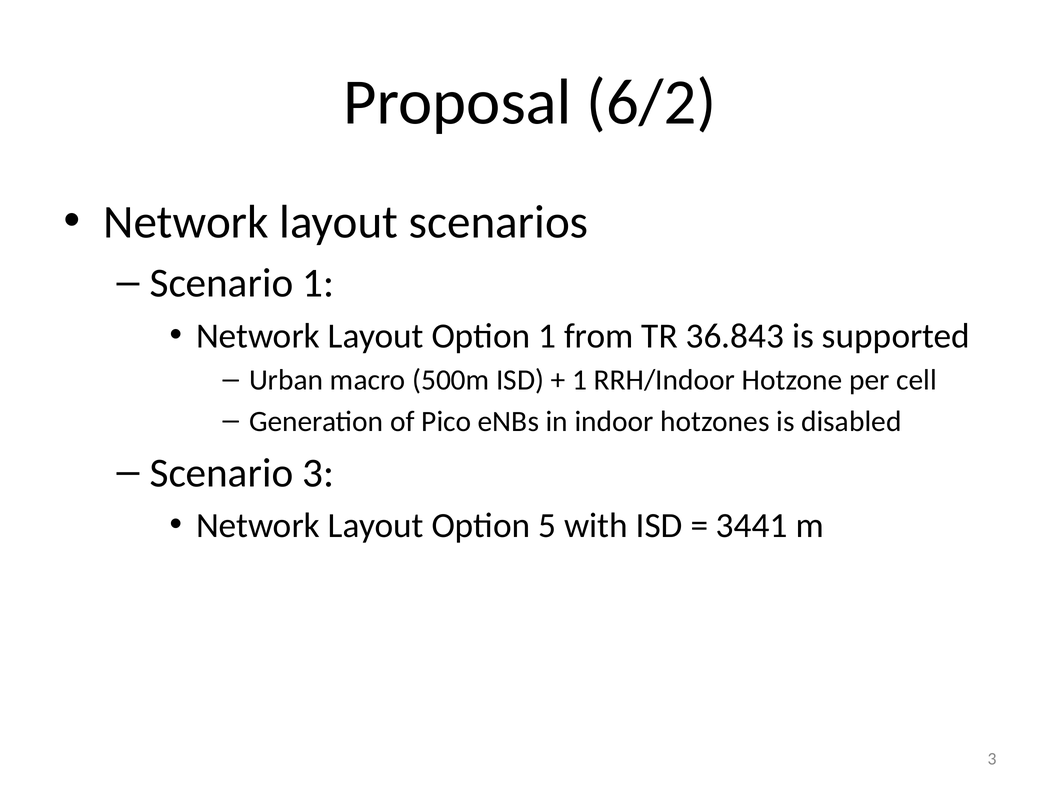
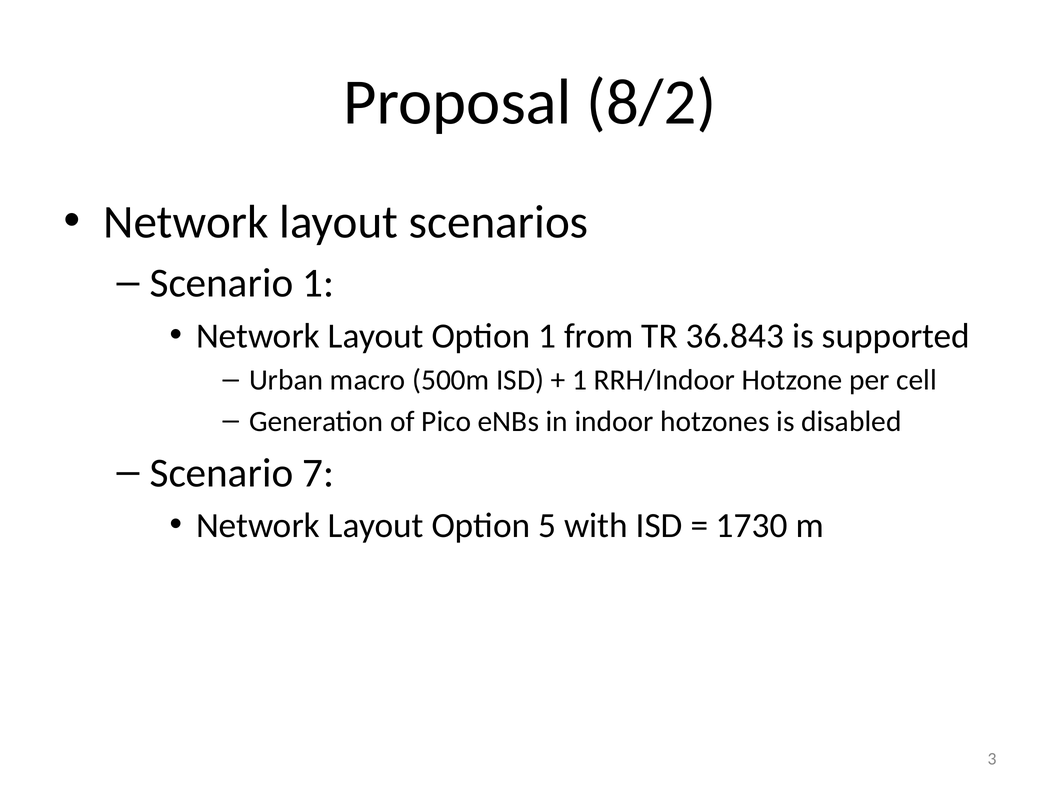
6/2: 6/2 -> 8/2
Scenario 3: 3 -> 7
3441: 3441 -> 1730
